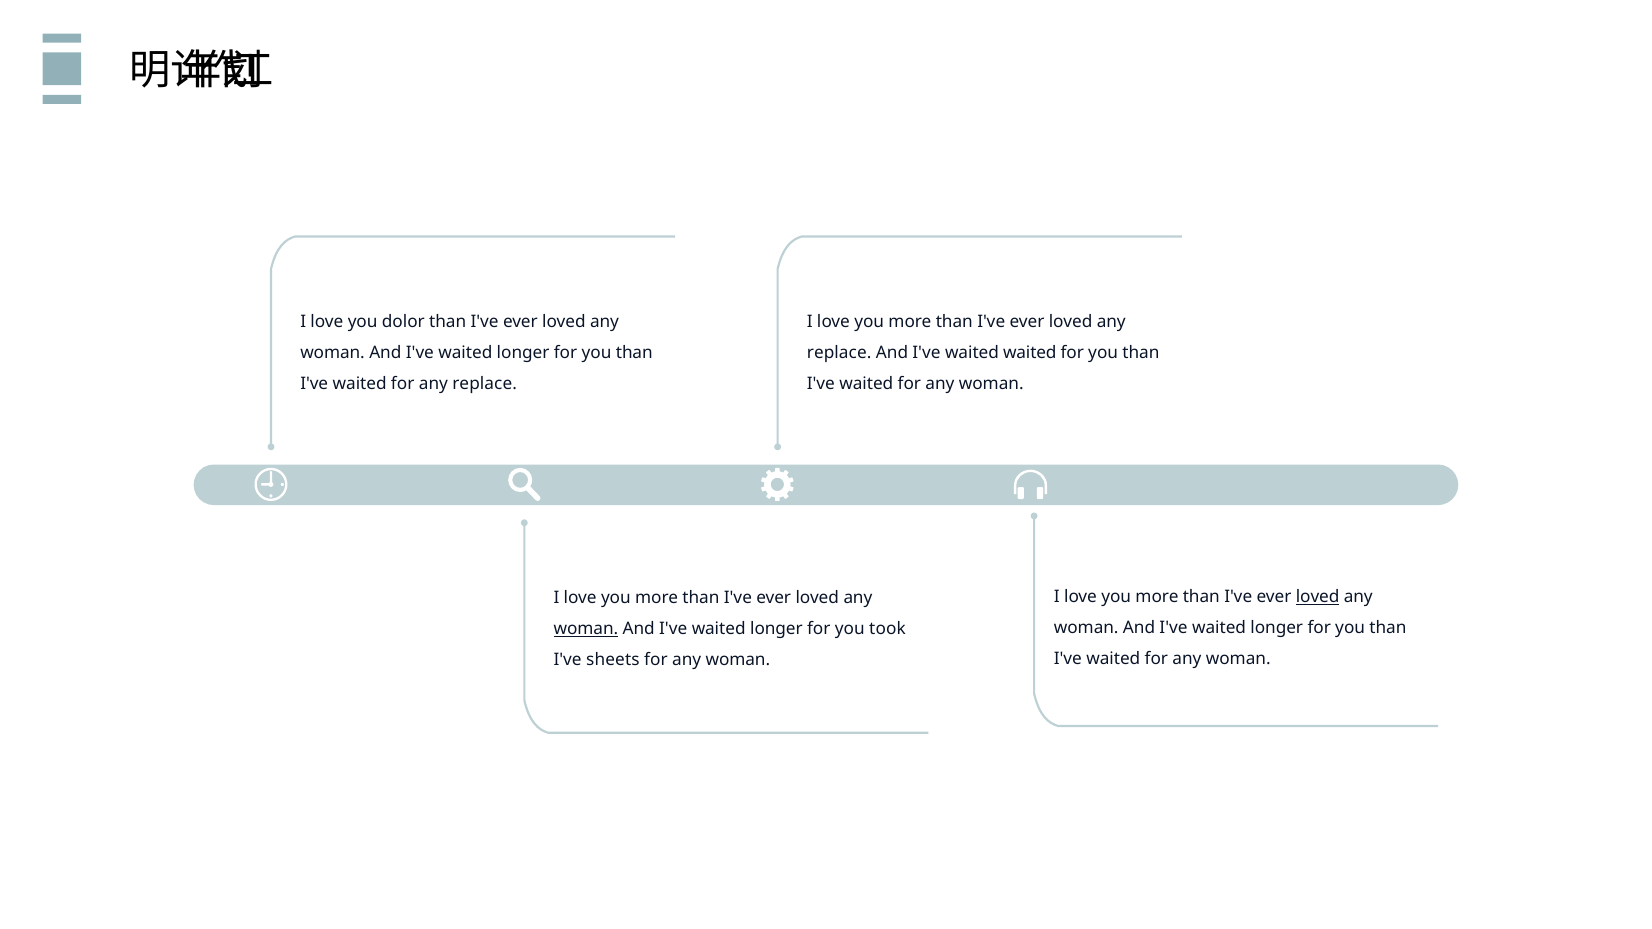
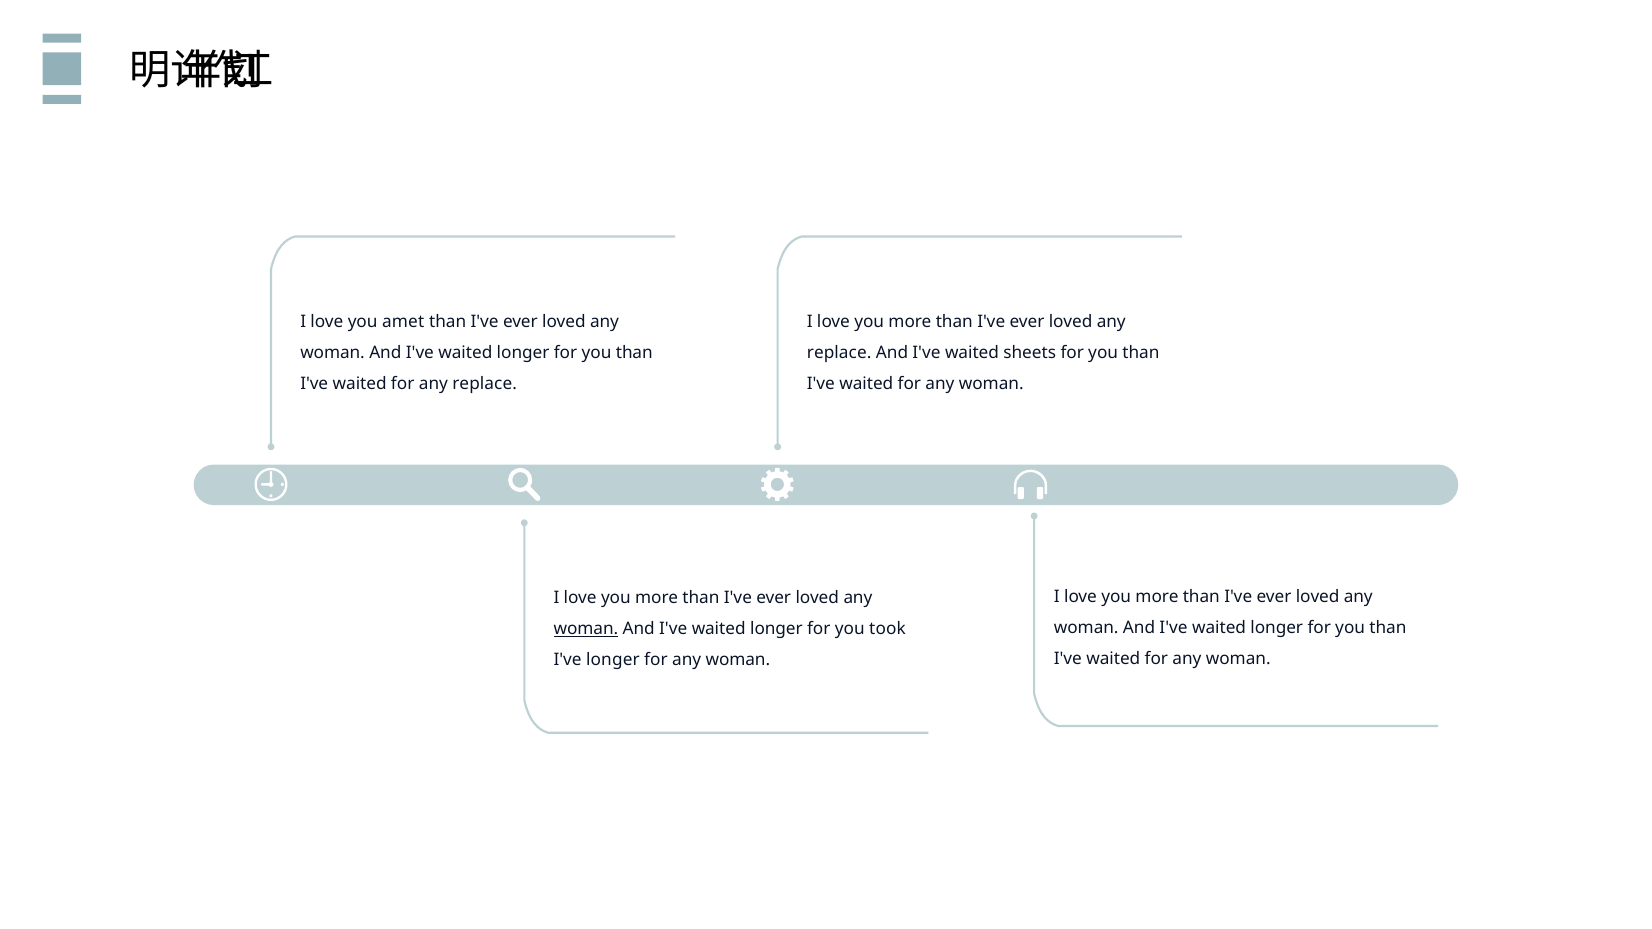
dolor: dolor -> amet
waited waited: waited -> sheets
loved at (1318, 597) underline: present -> none
I've sheets: sheets -> longer
